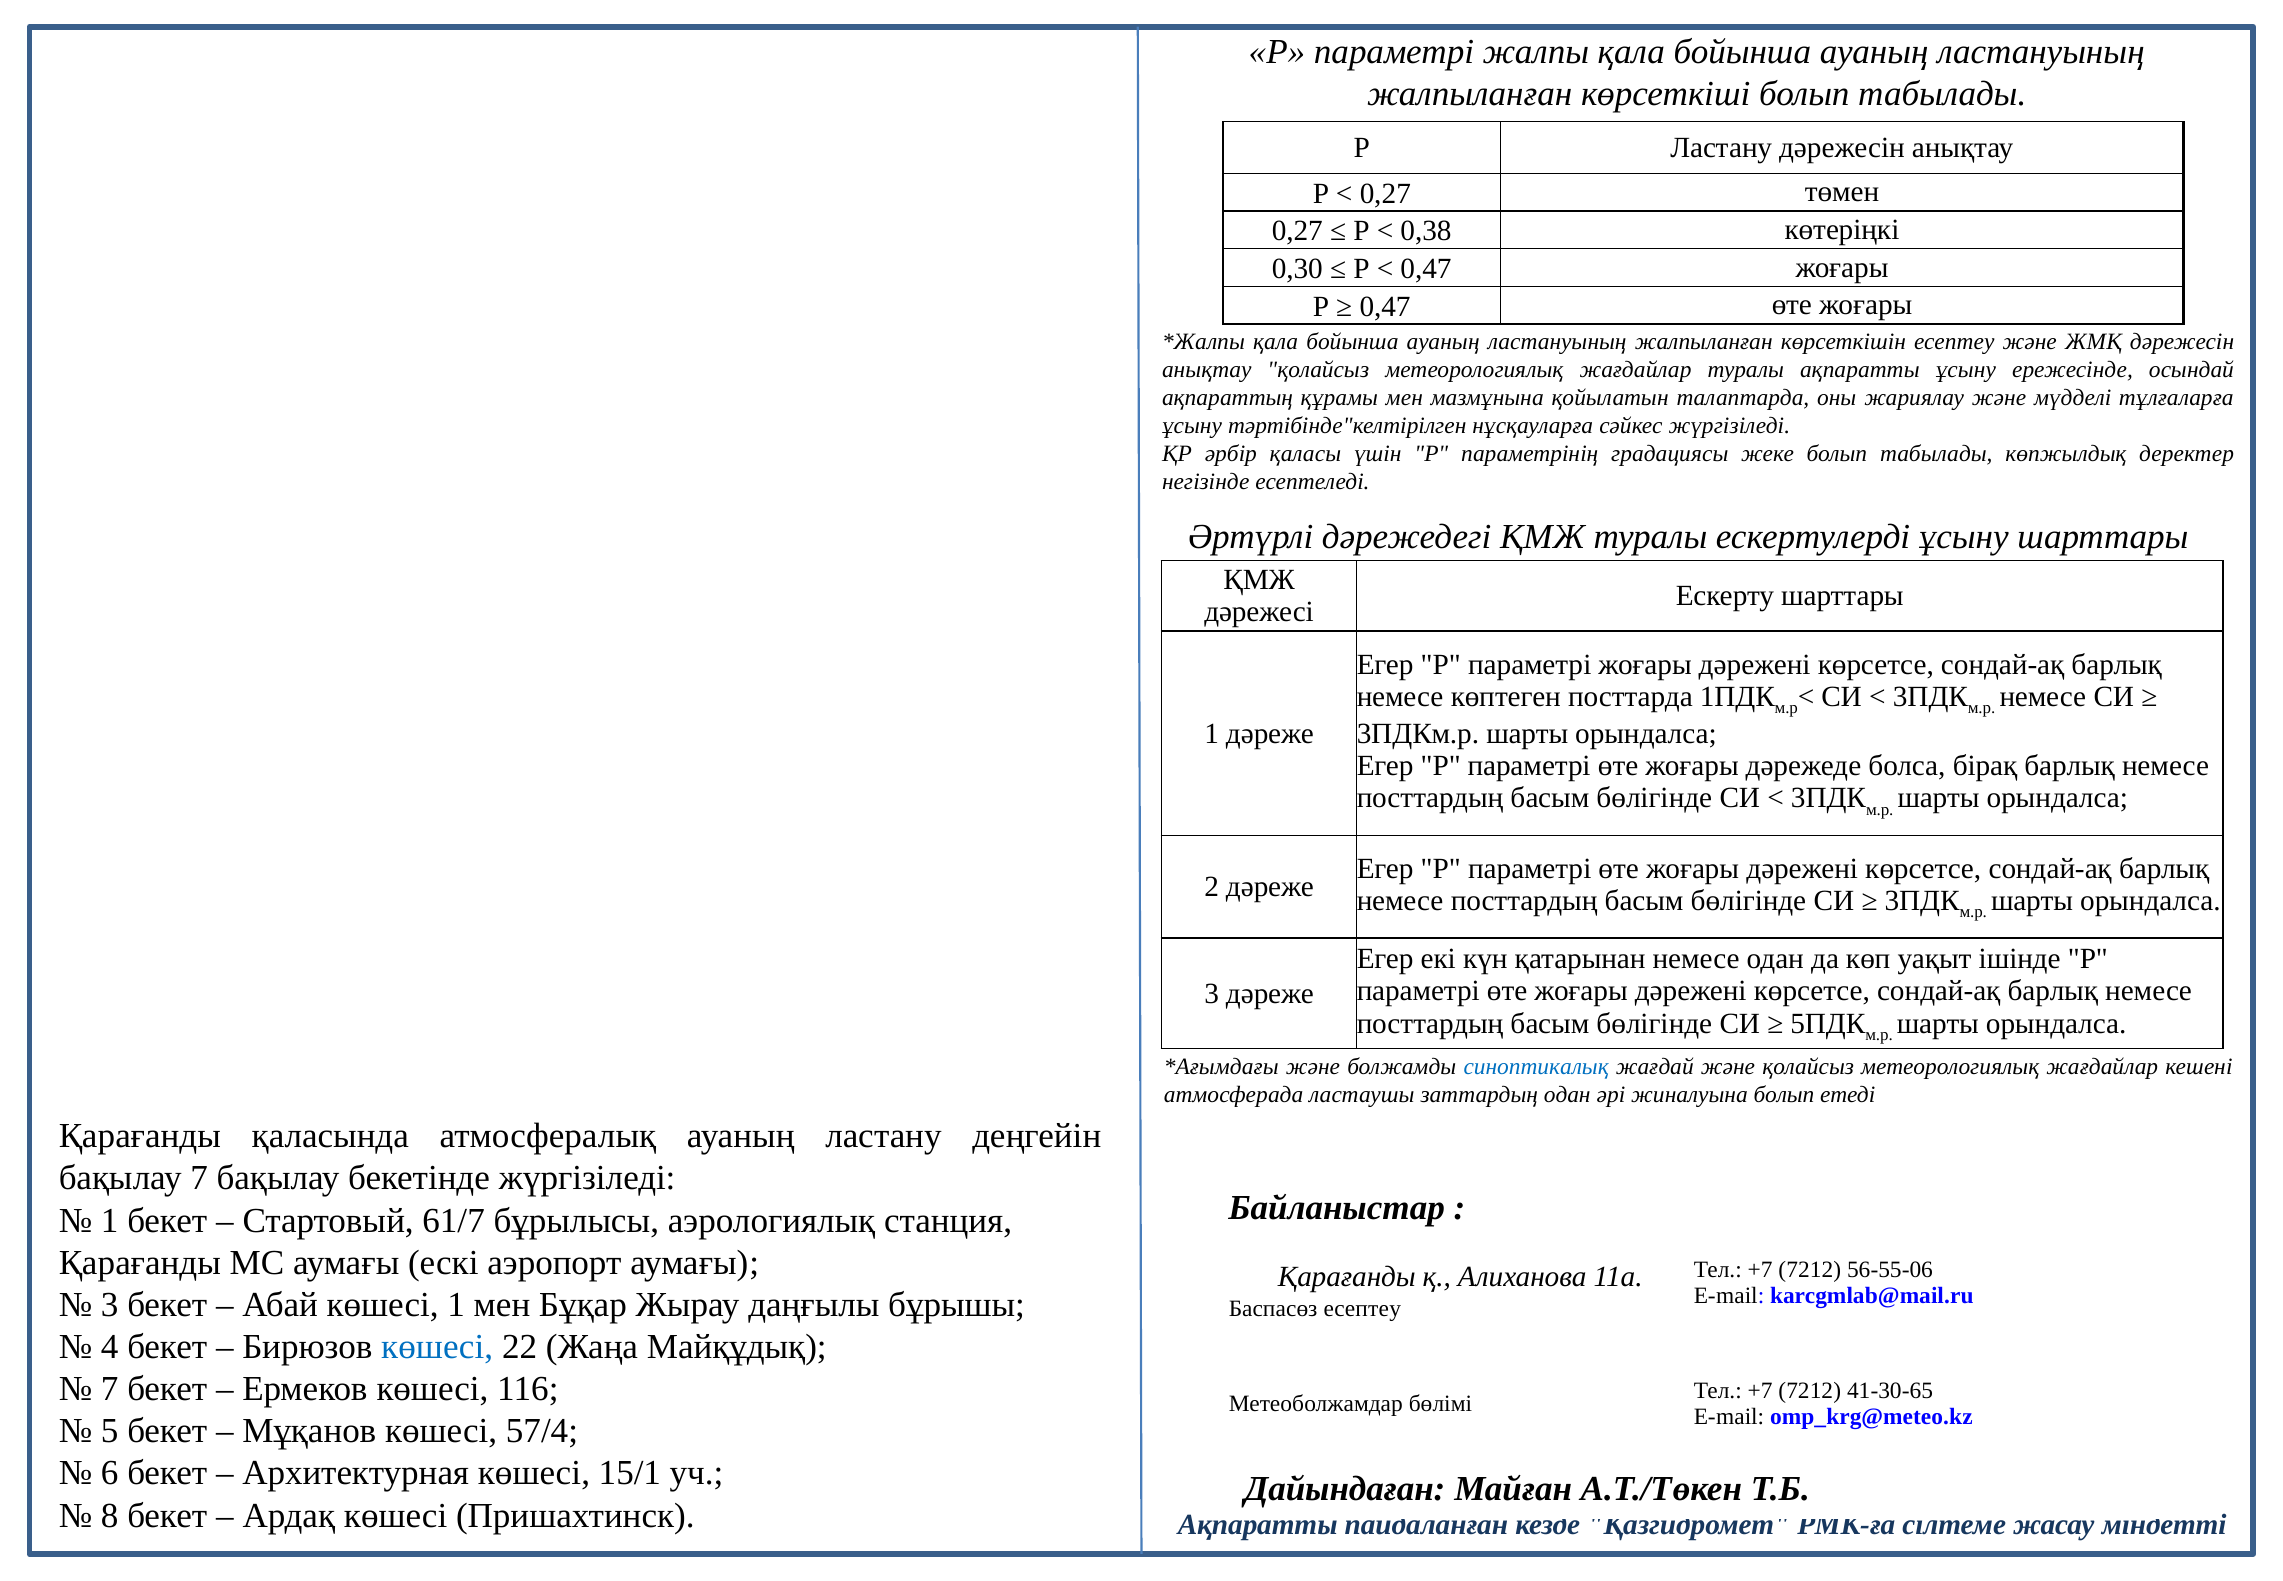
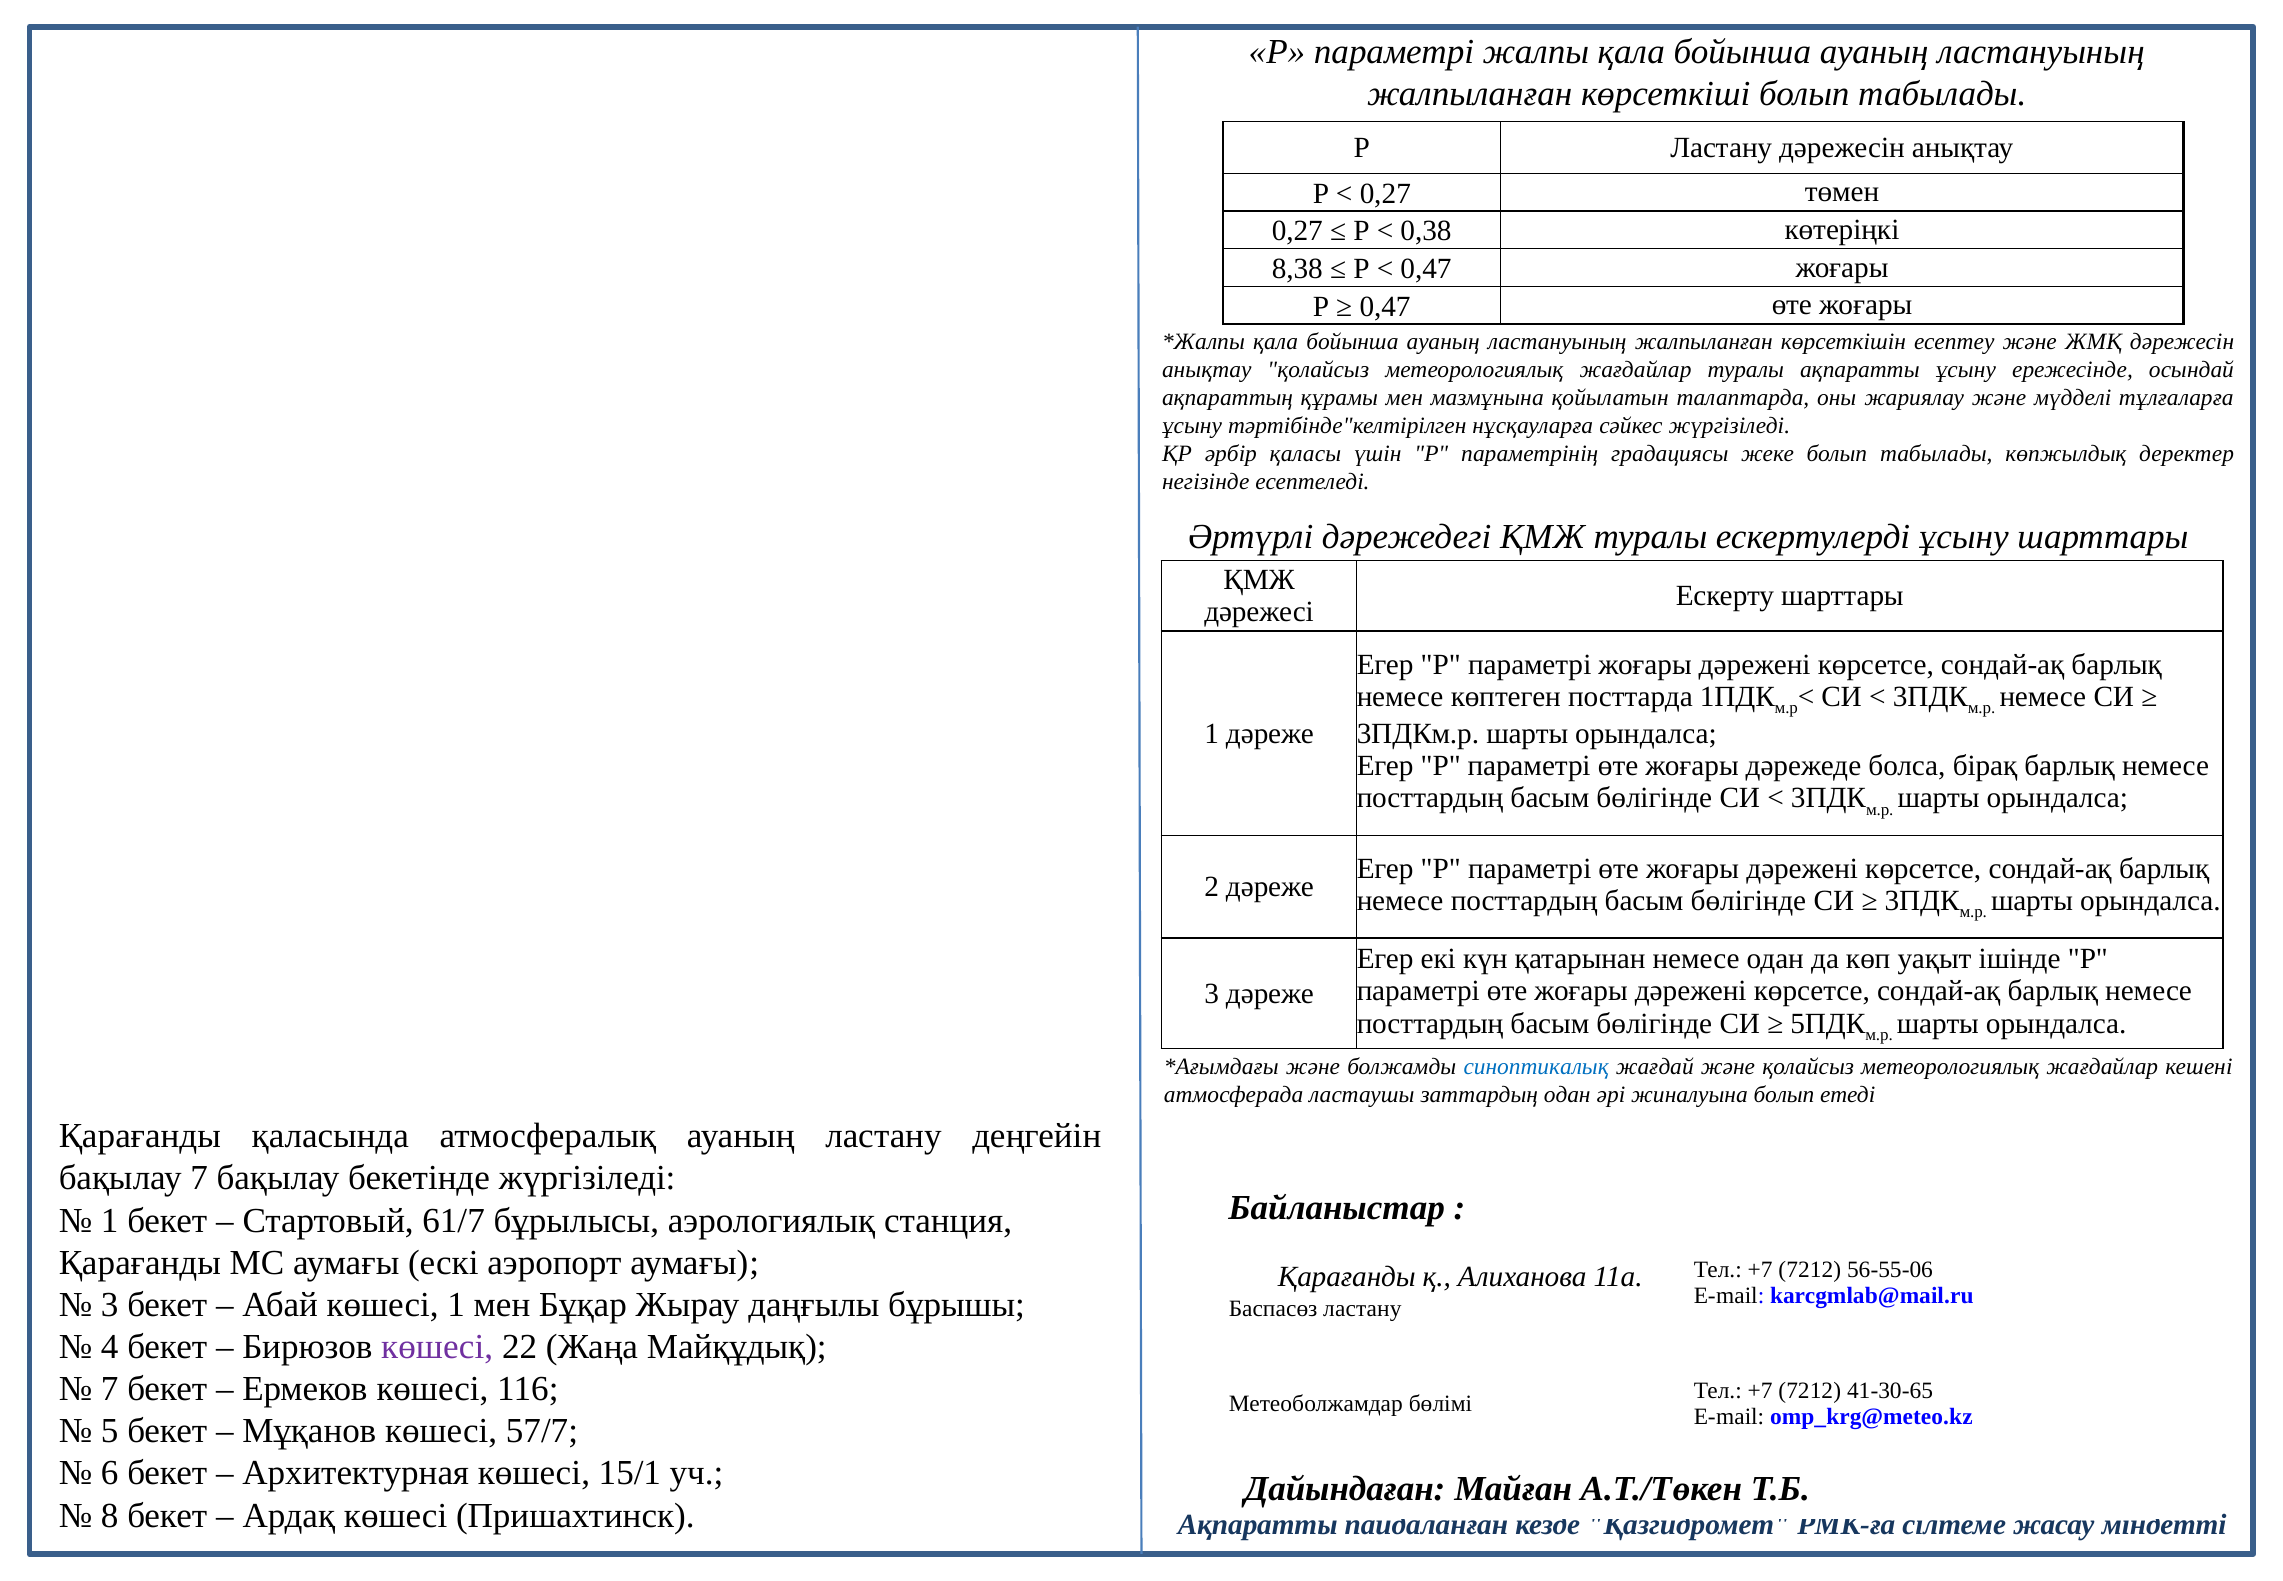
0,30: 0,30 -> 8,38
Баспасөз есептеу: есептеу -> ластану
көшесі at (437, 1347) colour: blue -> purple
57/4: 57/4 -> 57/7
